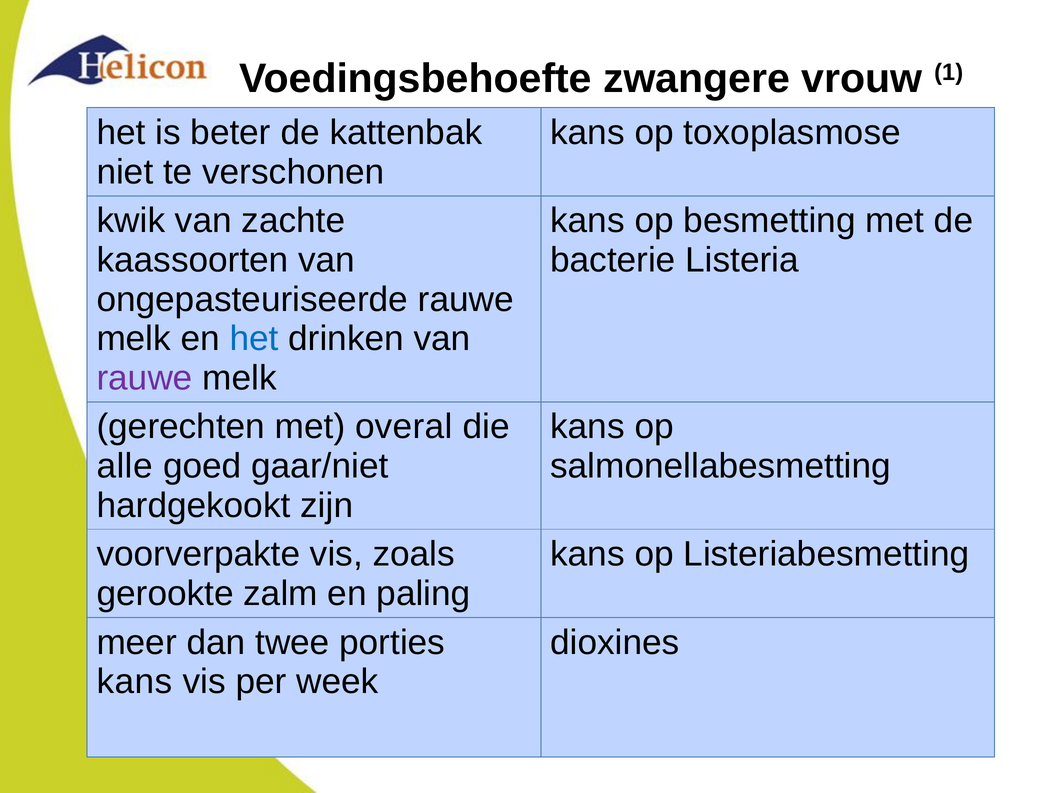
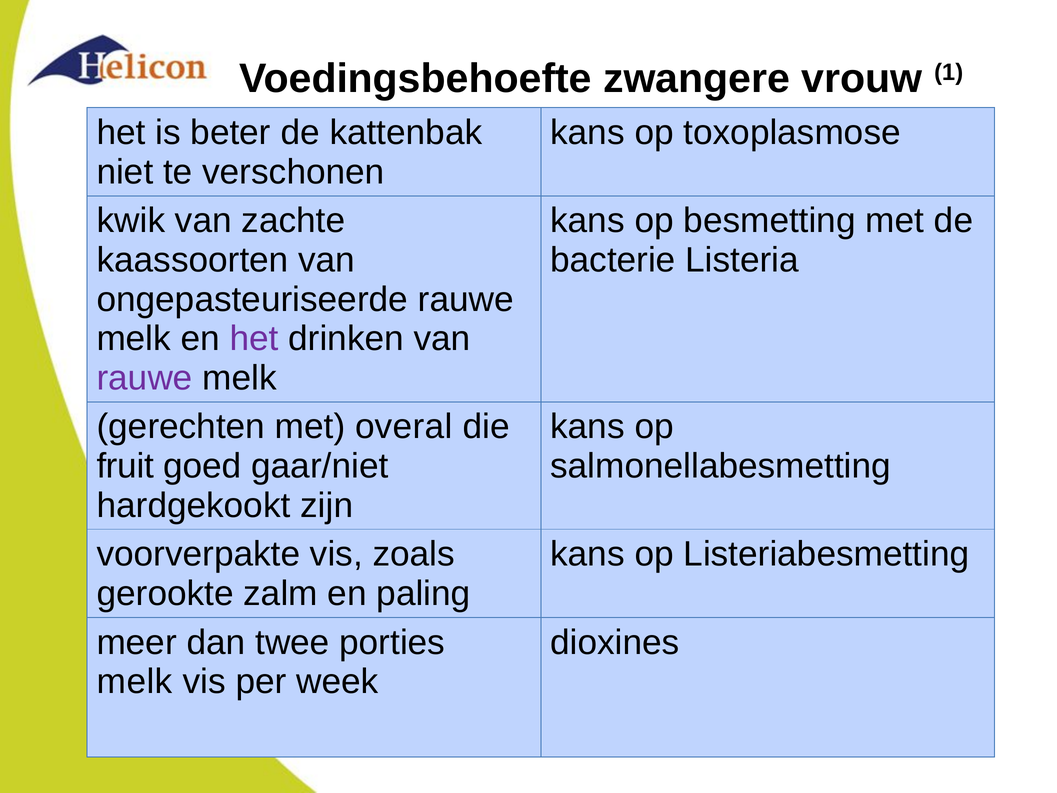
het at (254, 339) colour: blue -> purple
alle: alle -> fruit
kans at (135, 681): kans -> melk
